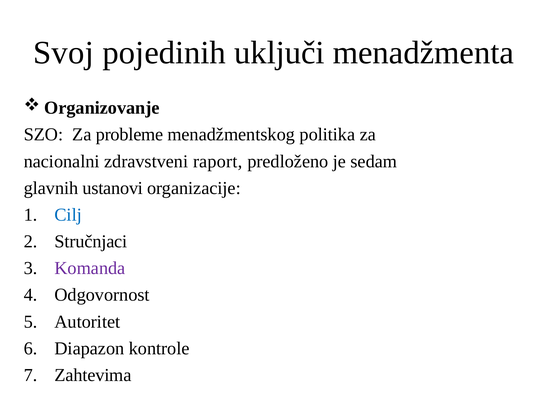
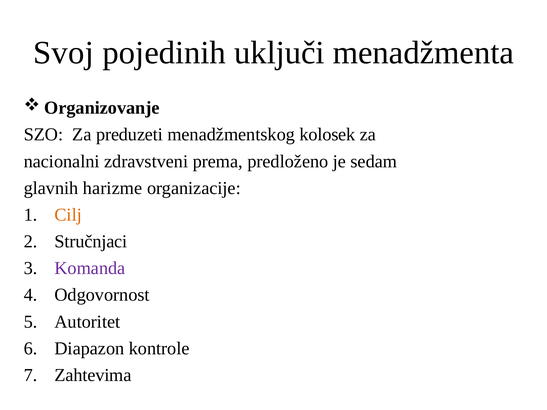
probleme: probleme -> preduzeti
politika: politika -> kolosek
raport: raport -> prema
ustanovi: ustanovi -> harizme
Cilj colour: blue -> orange
